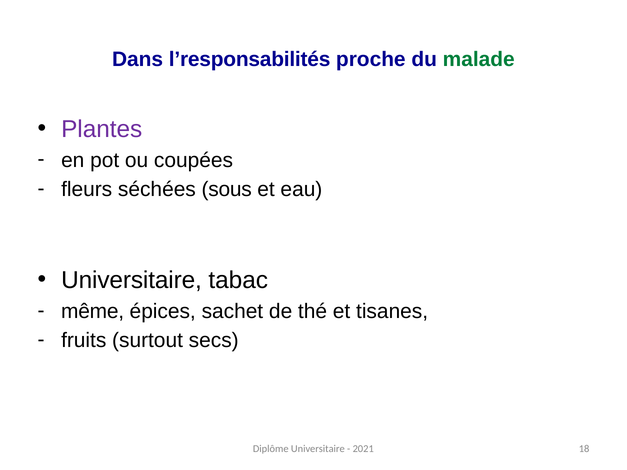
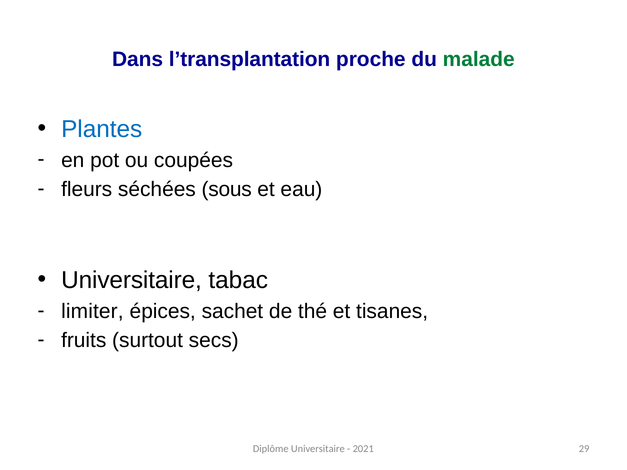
l’responsabilités: l’responsabilités -> l’transplantation
Plantes colour: purple -> blue
même: même -> limiter
18: 18 -> 29
